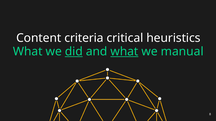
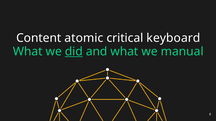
criteria: criteria -> atomic
heuristics: heuristics -> keyboard
what at (124, 52) underline: present -> none
